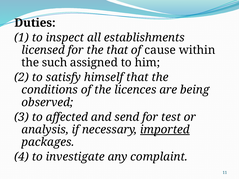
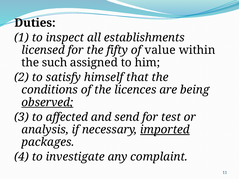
the that: that -> fifty
cause: cause -> value
observed underline: none -> present
